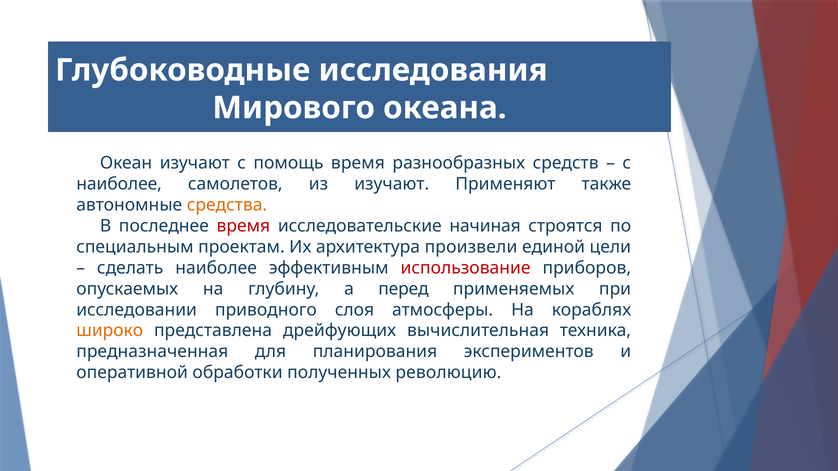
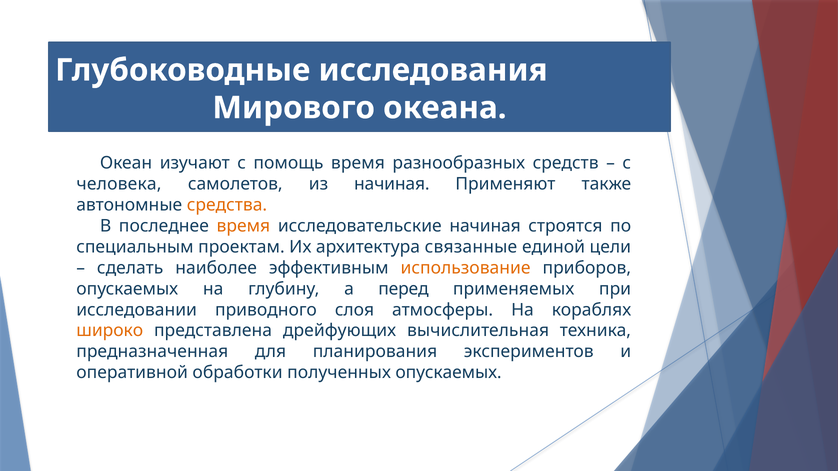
наиболее at (119, 184): наиболее -> человека
из изучают: изучают -> начиная
время at (243, 226) colour: red -> orange
произвели: произвели -> связанные
использование colour: red -> orange
полученных революцию: революцию -> опускаемых
